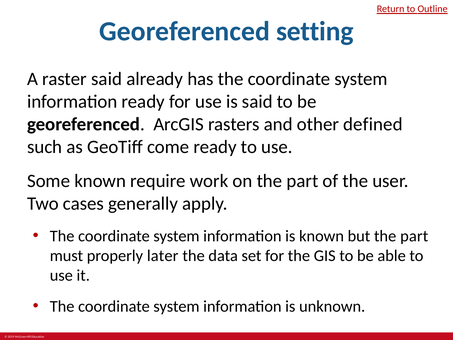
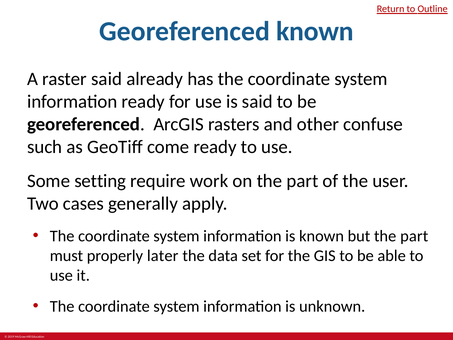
Georeferenced setting: setting -> known
defined: defined -> confuse
Some known: known -> setting
